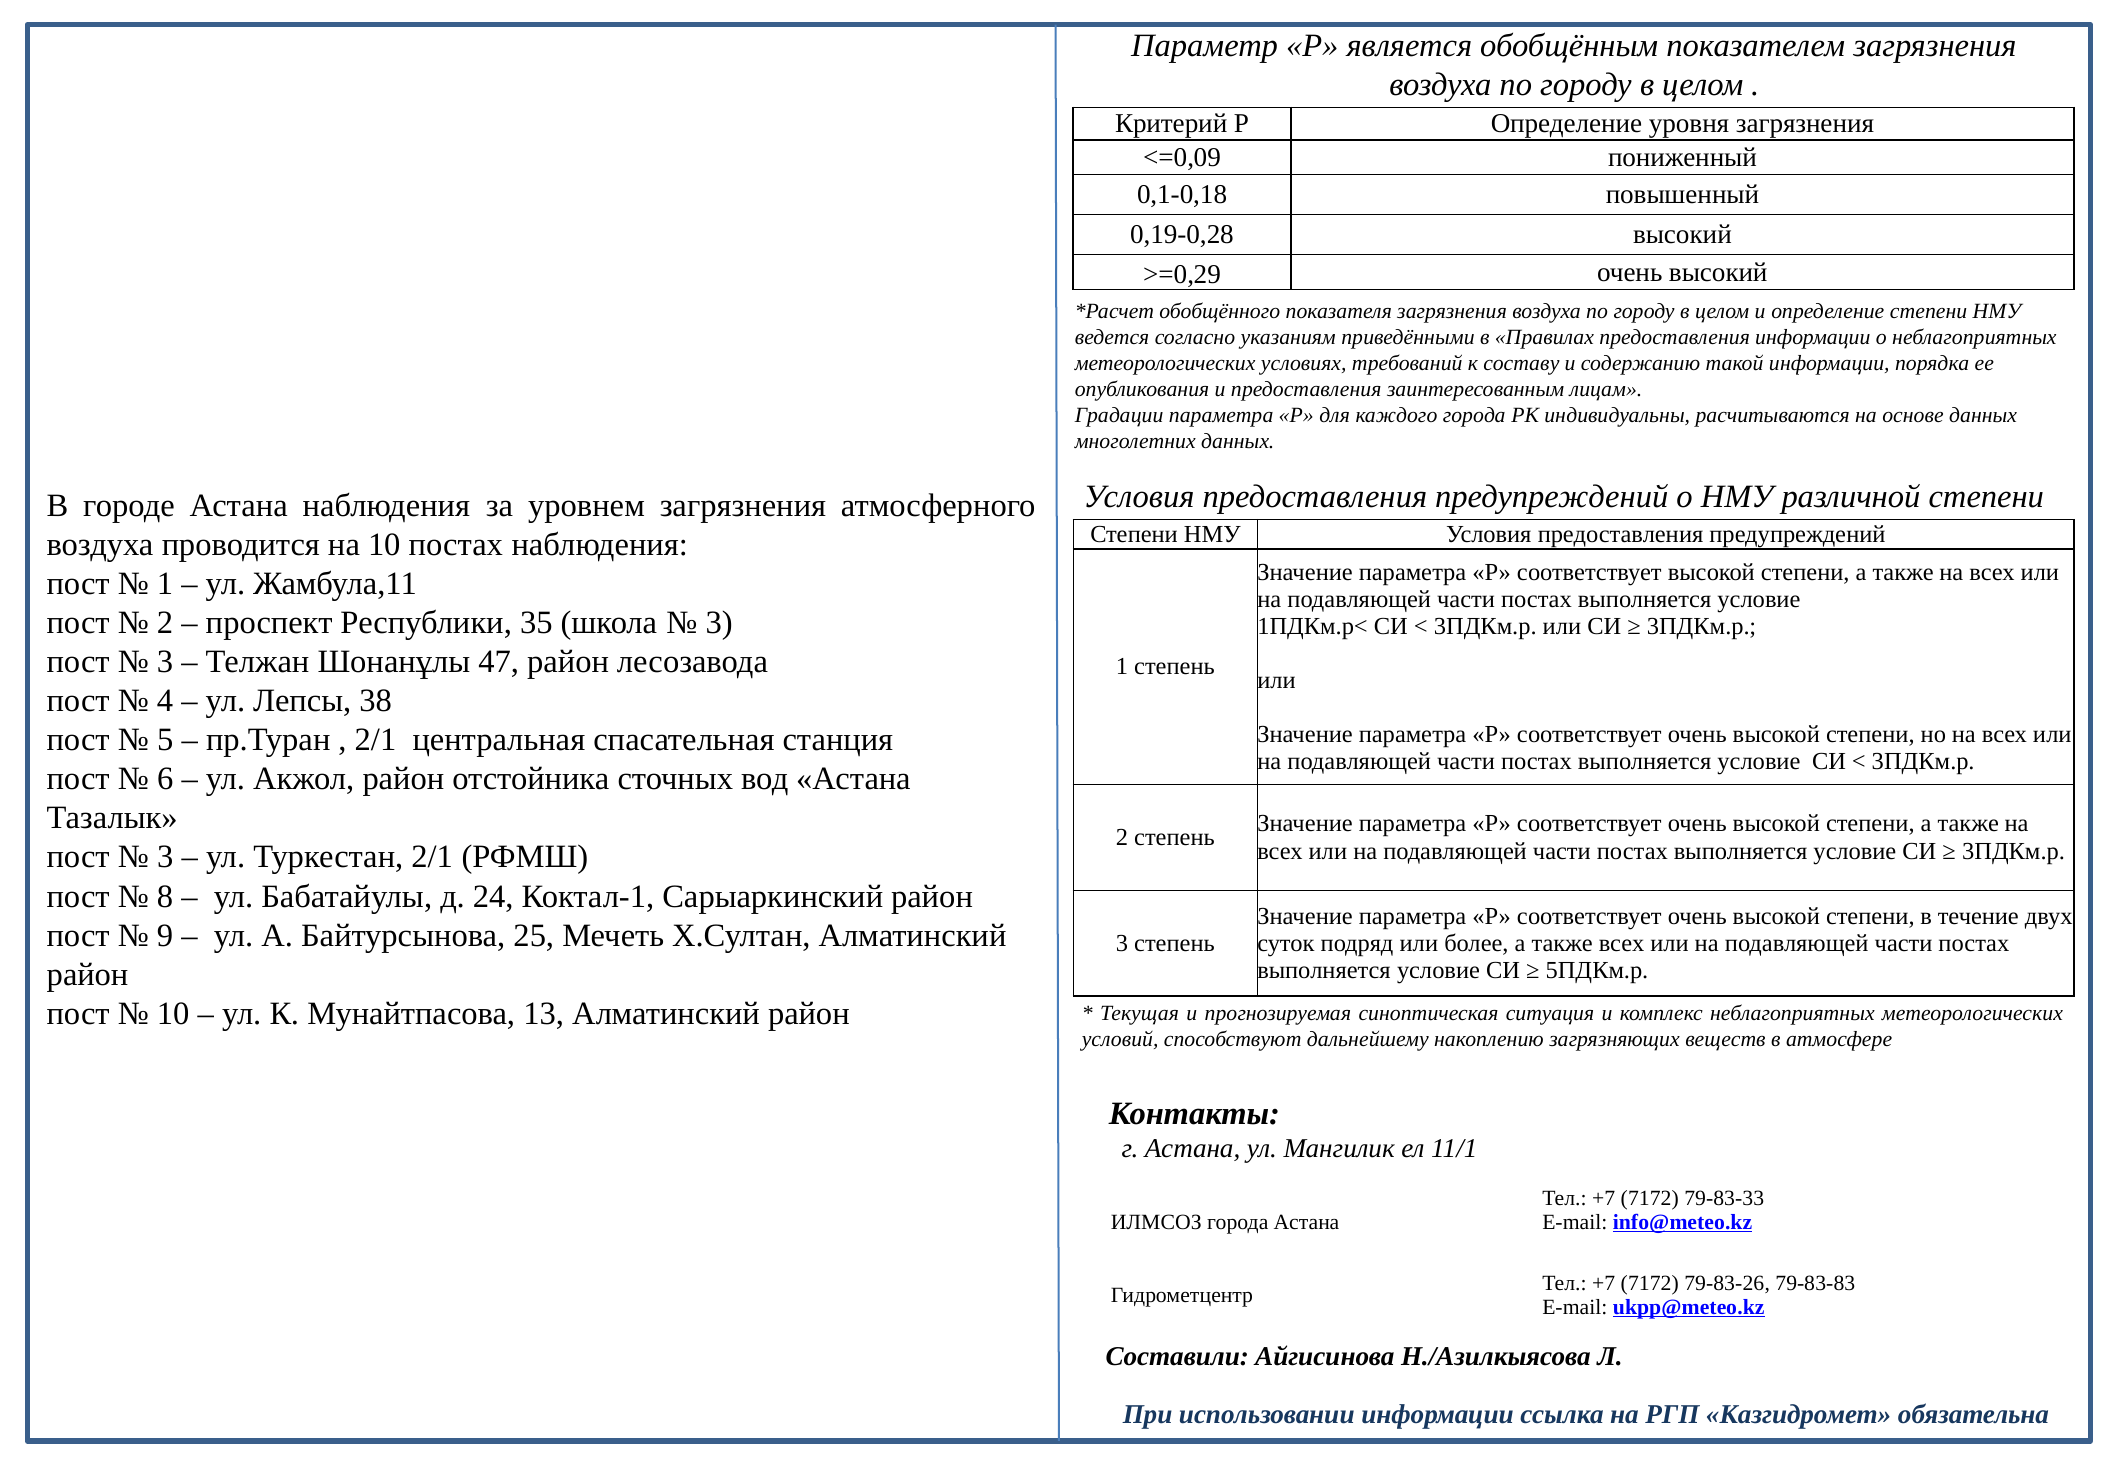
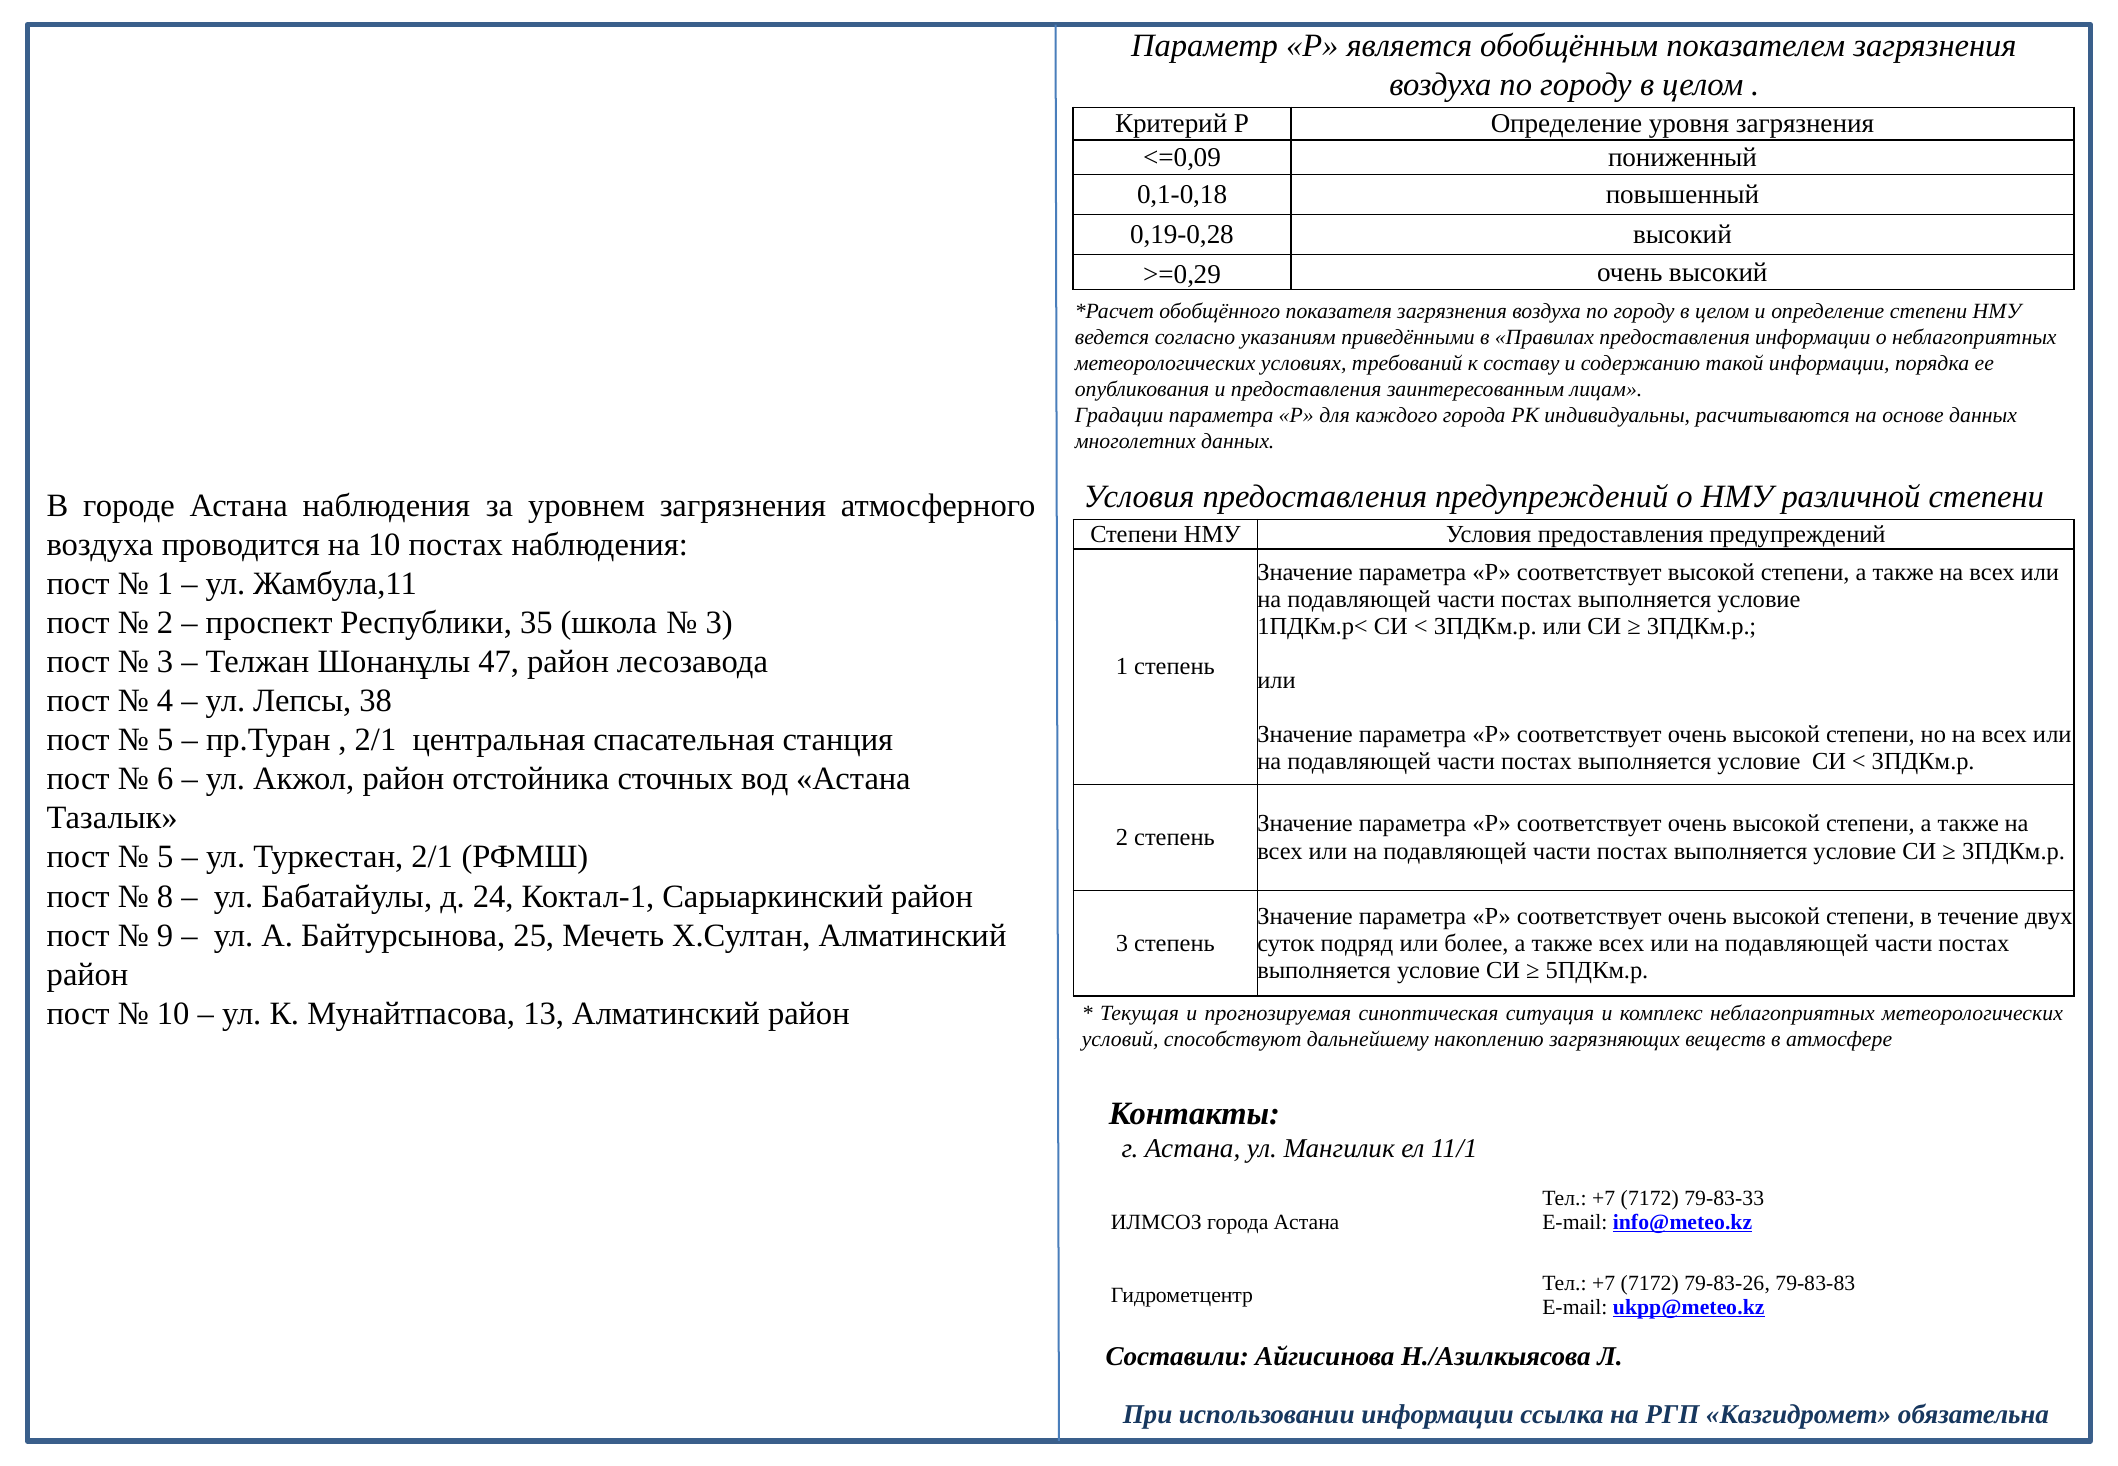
3 at (165, 857): 3 -> 5
